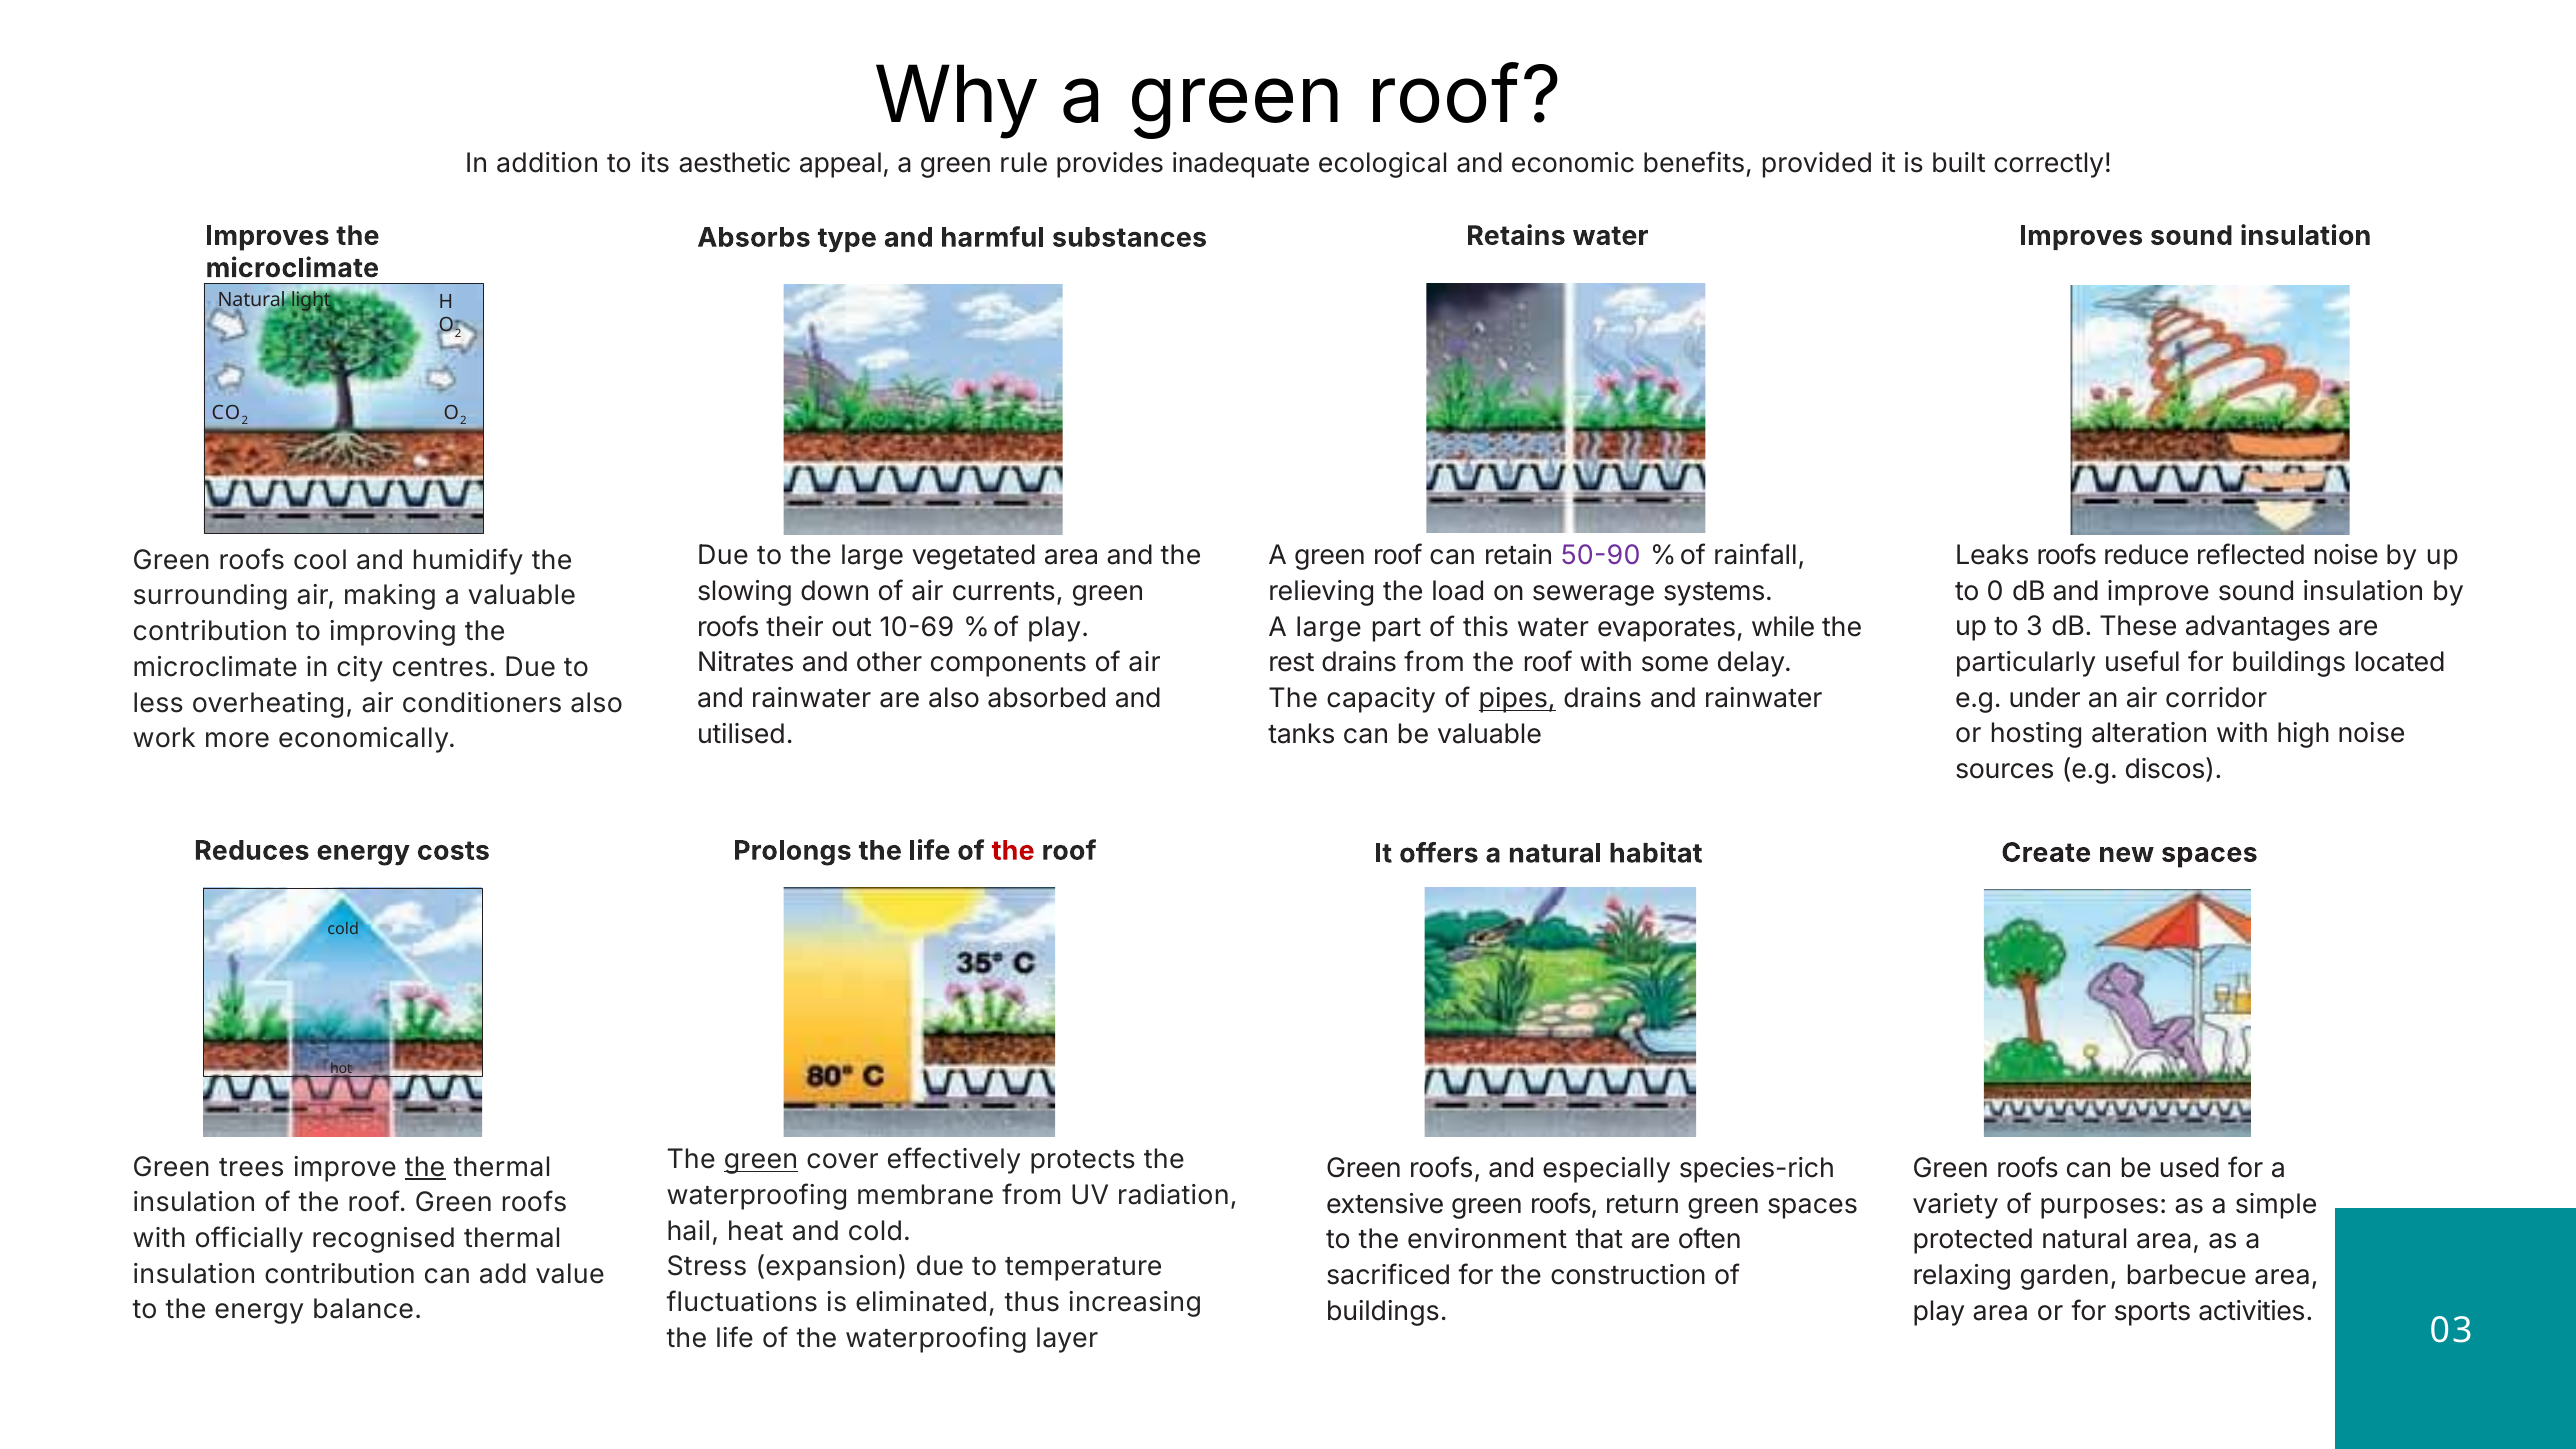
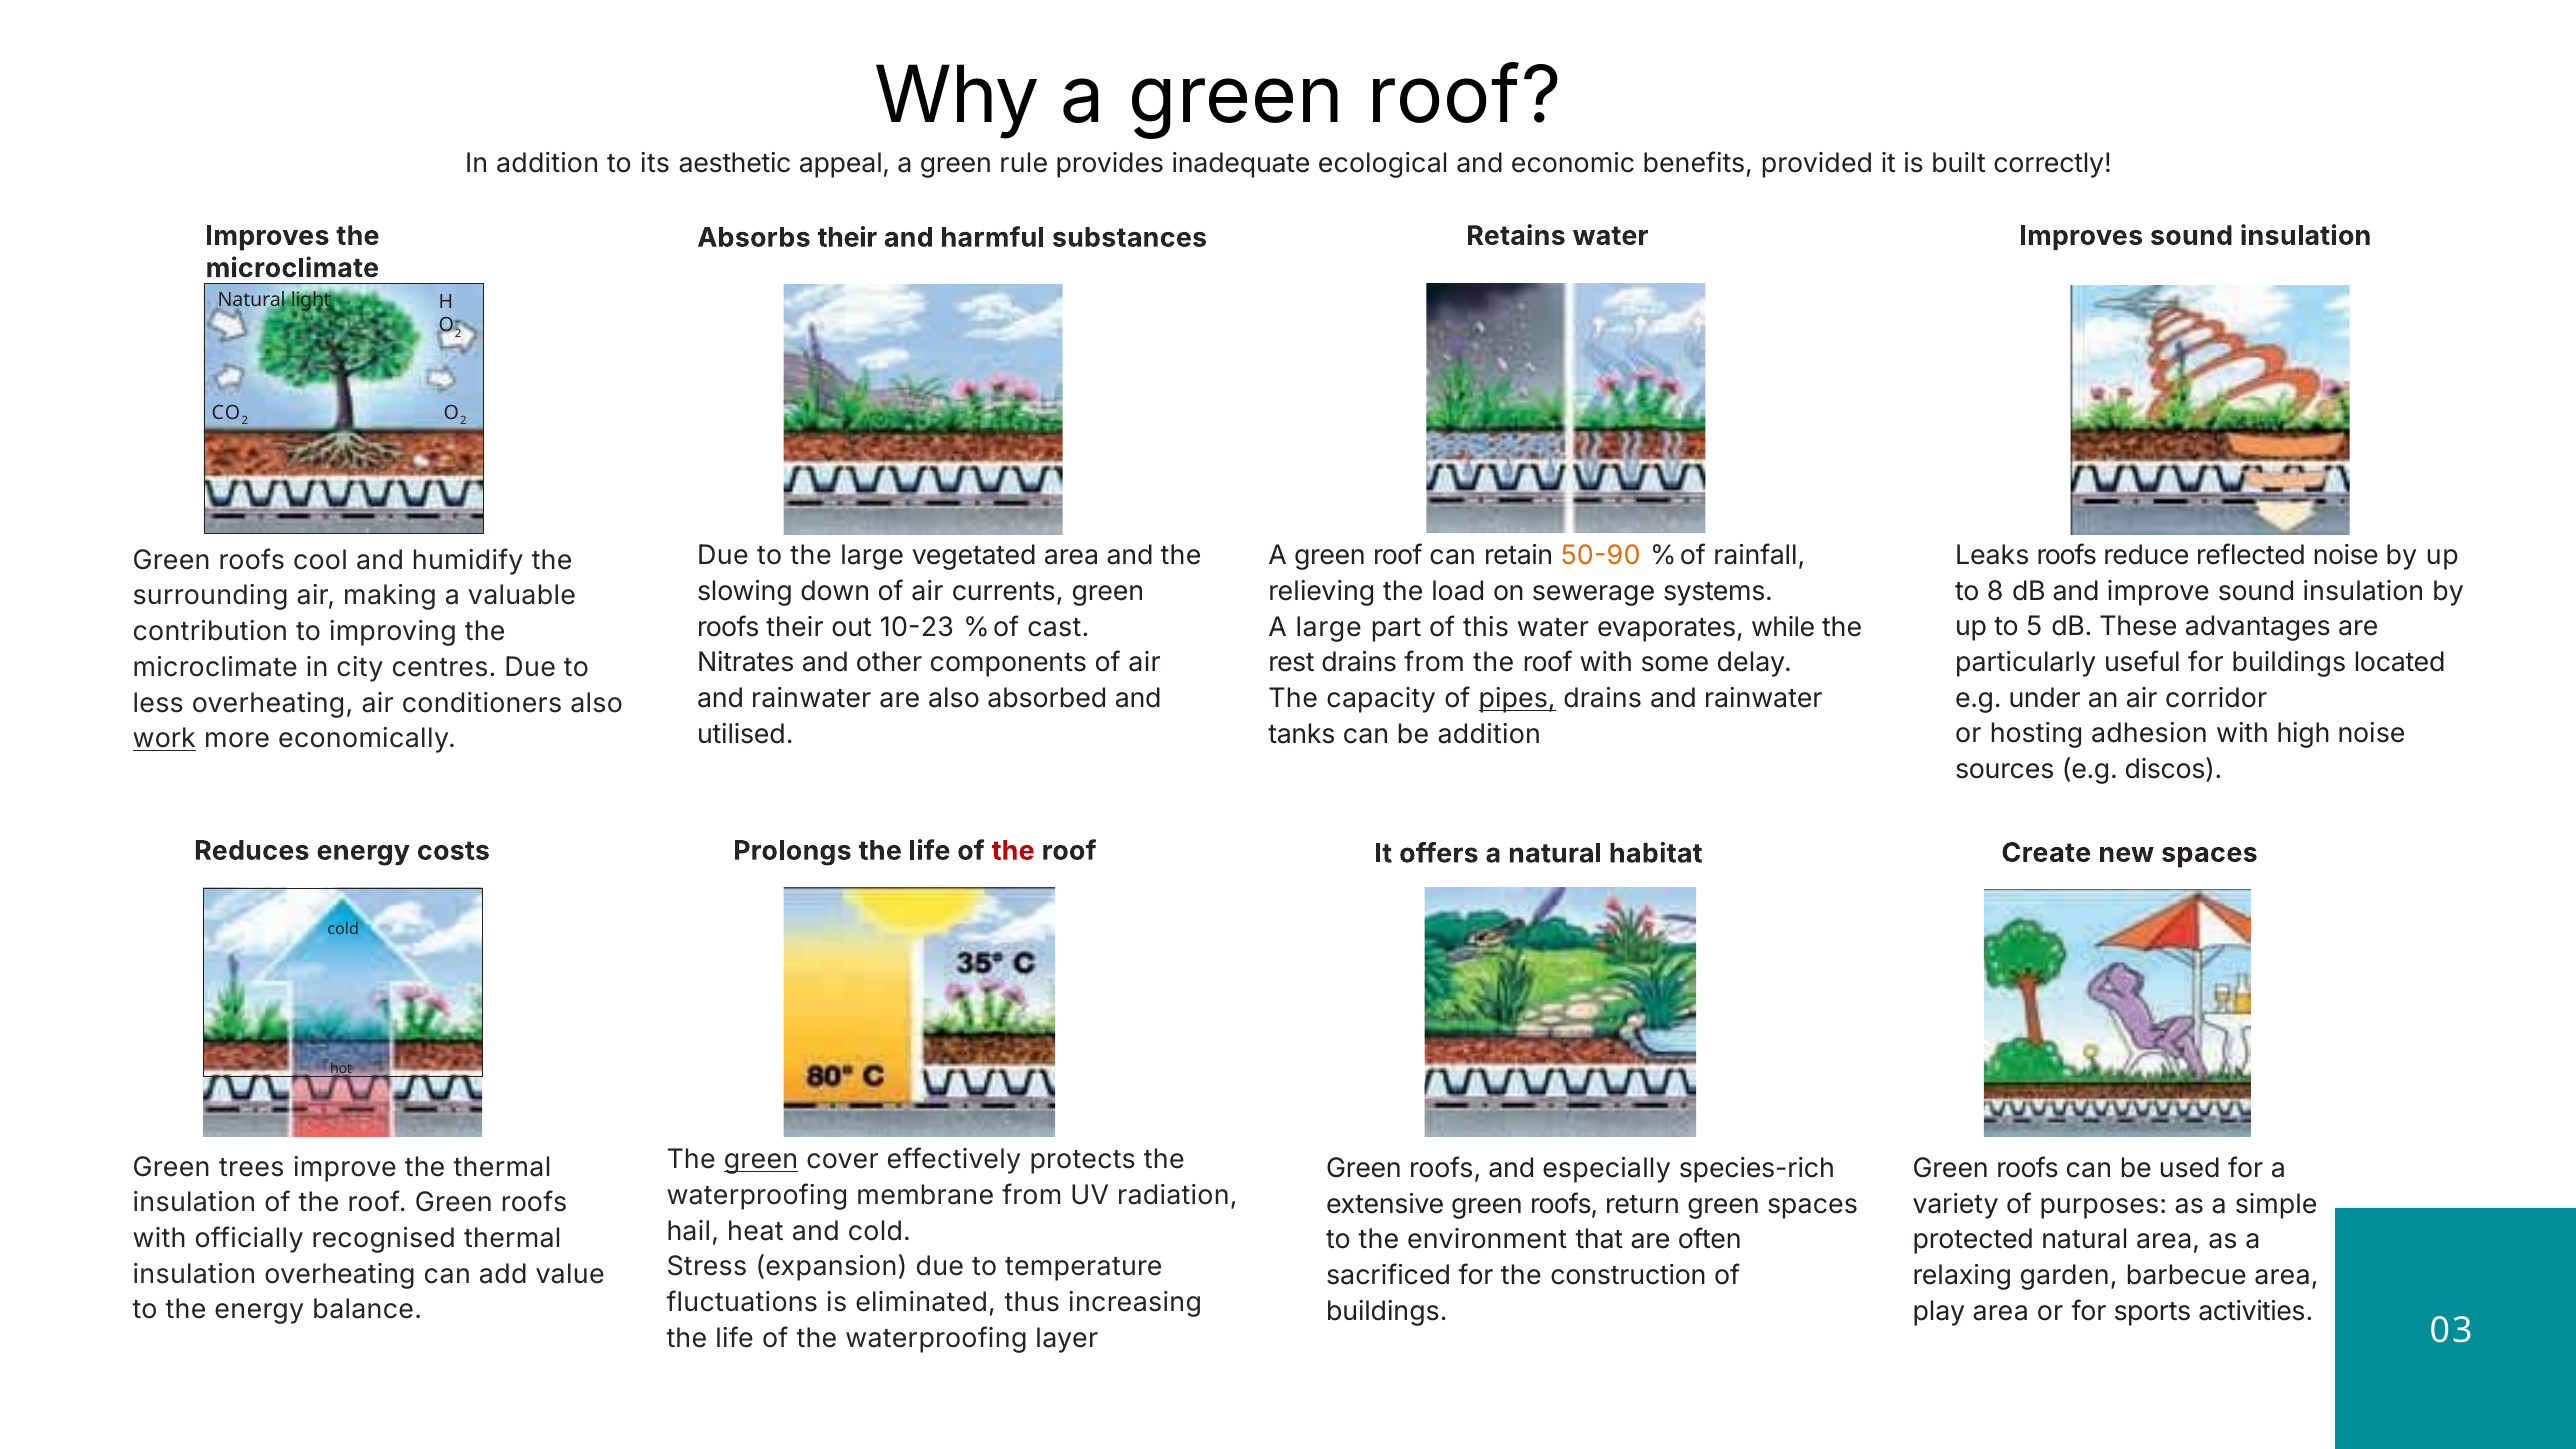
Absorbs type: type -> their
50-90 colour: purple -> orange
0: 0 -> 8
3: 3 -> 5
10-69: 10-69 -> 10-23
of play: play -> cast
alteration: alteration -> adhesion
be valuable: valuable -> addition
work underline: none -> present
the at (425, 1167) underline: present -> none
insulation contribution: contribution -> overheating
